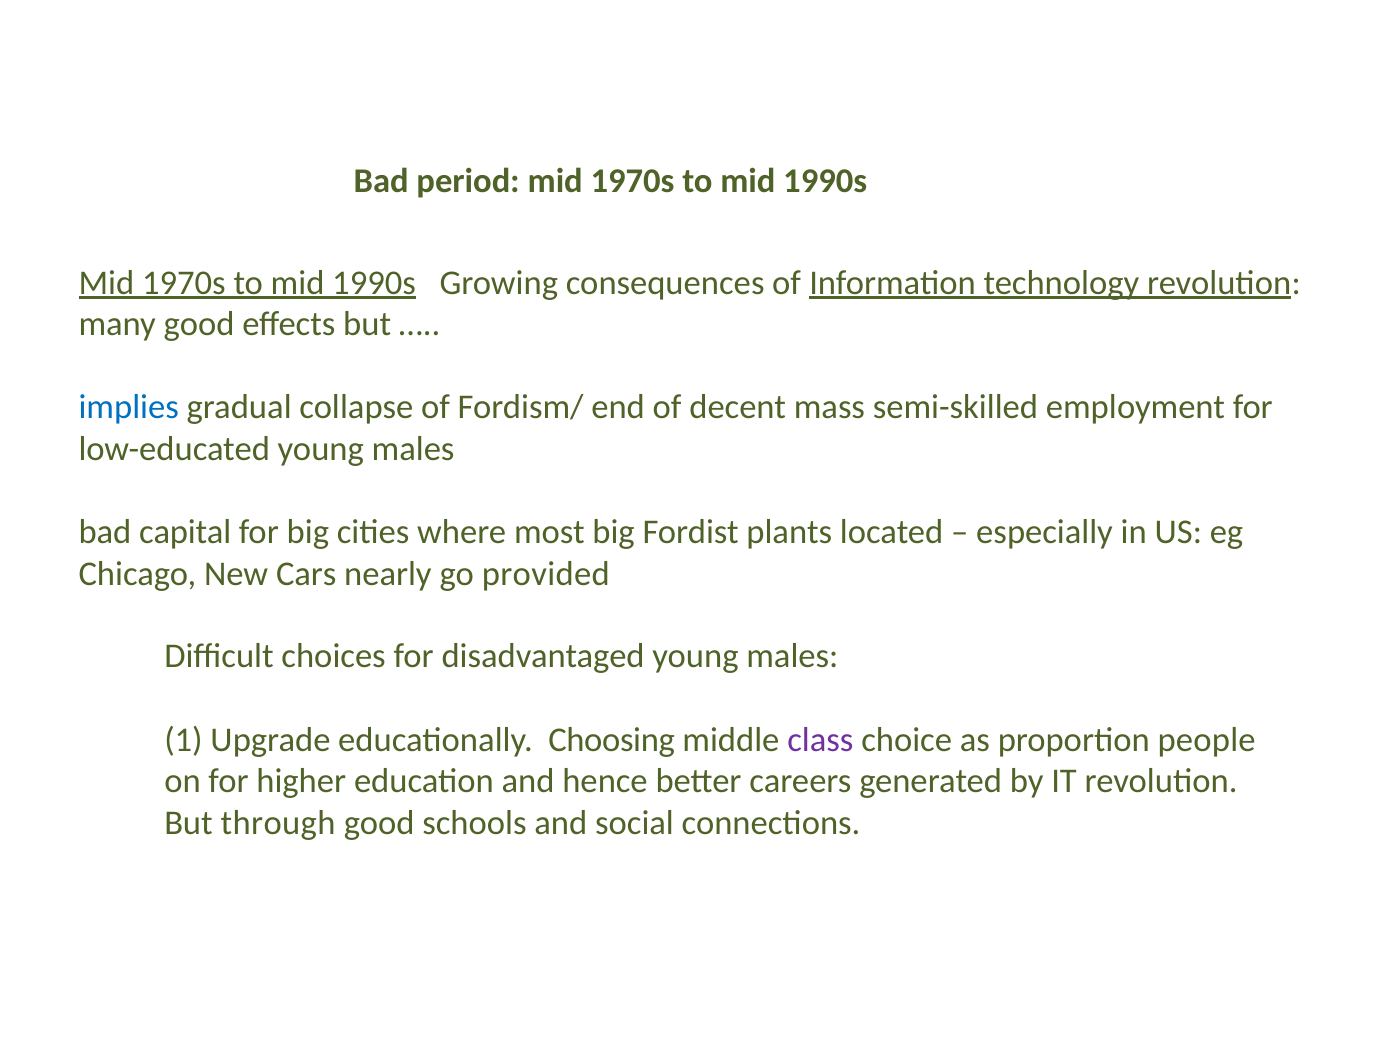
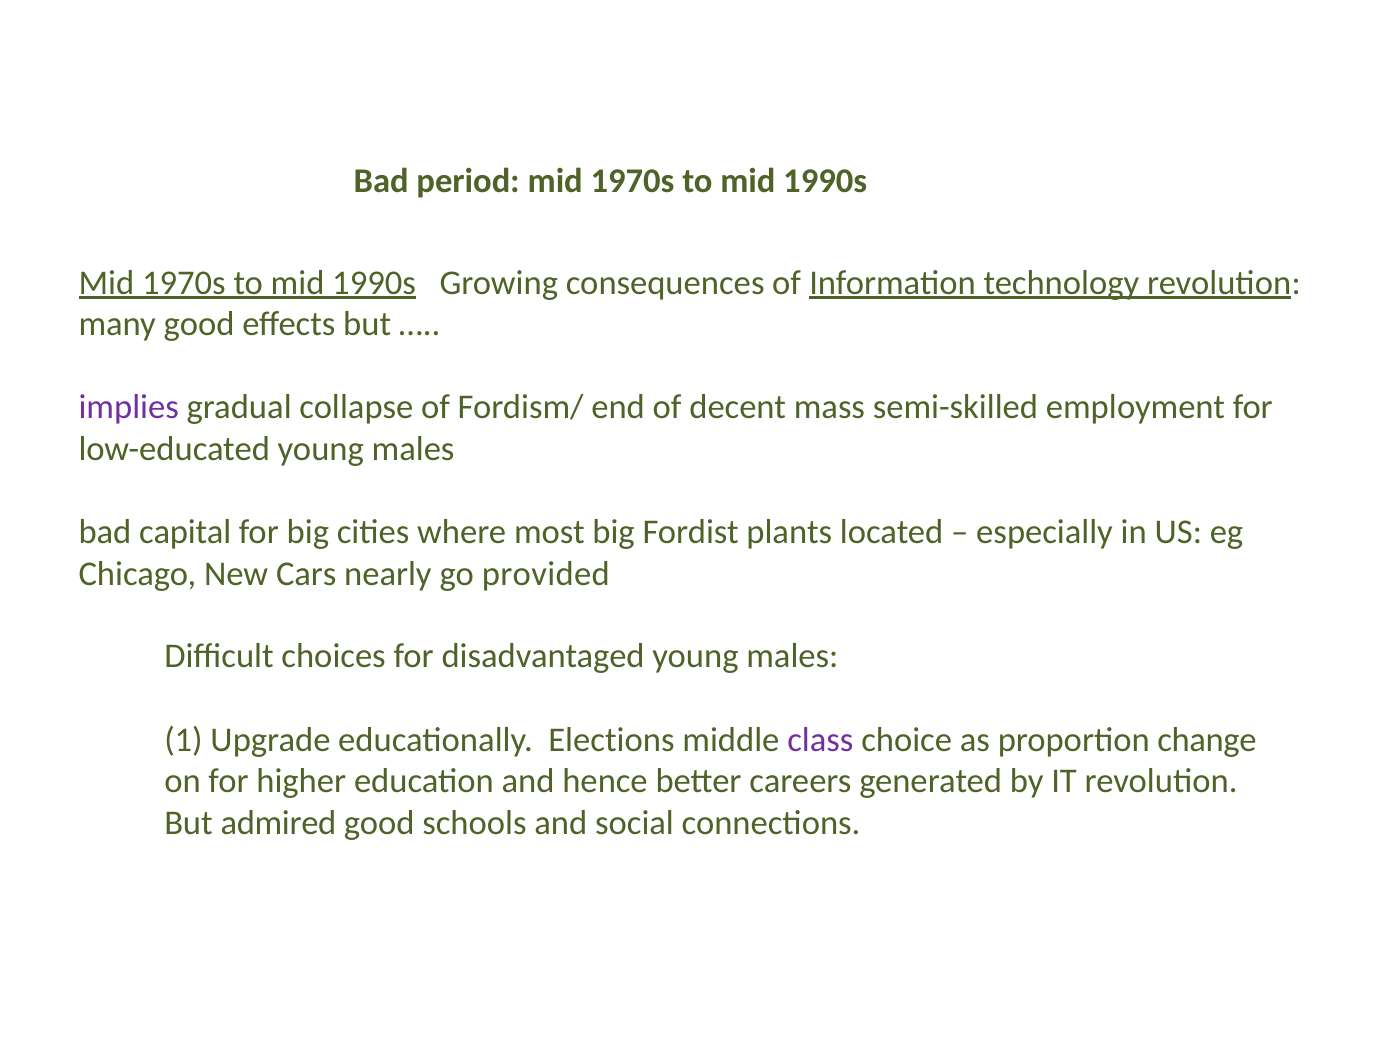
implies colour: blue -> purple
Choosing: Choosing -> Elections
people: people -> change
through: through -> admired
